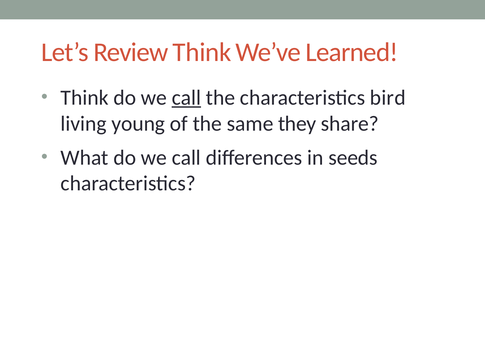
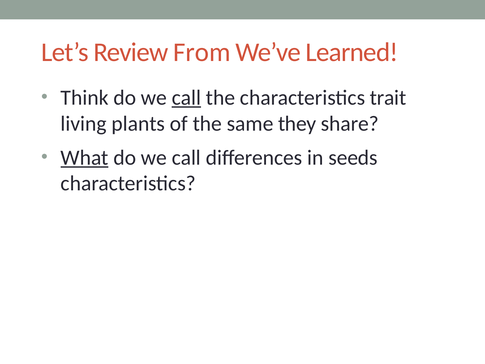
Review Think: Think -> From
bird: bird -> trait
young: young -> plants
What underline: none -> present
